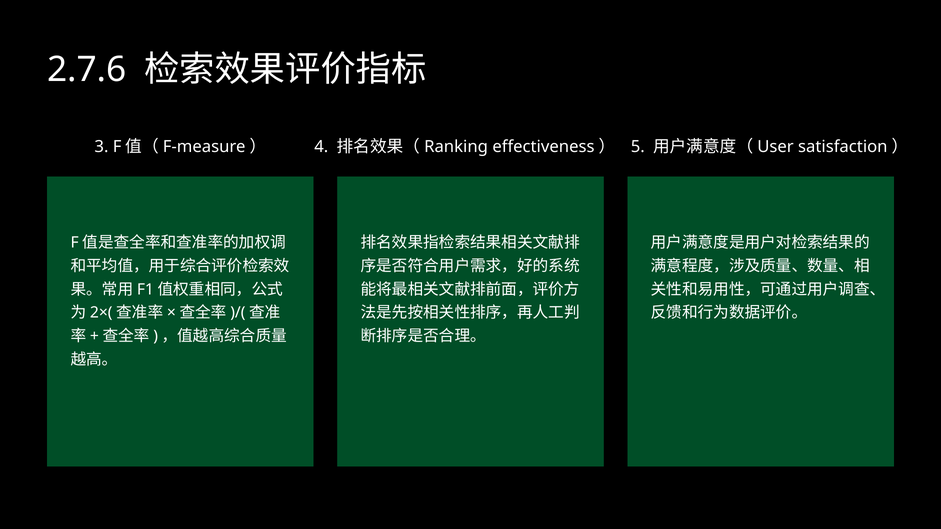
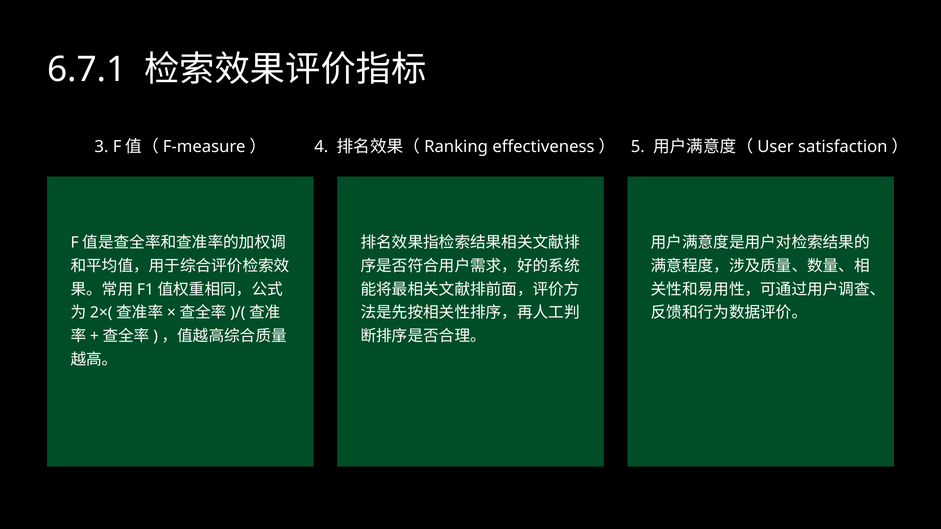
2.7.6: 2.7.6 -> 6.7.1
